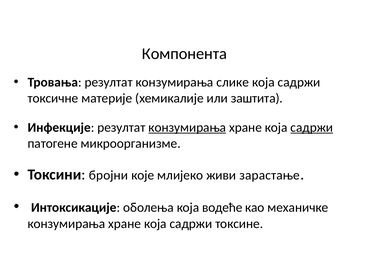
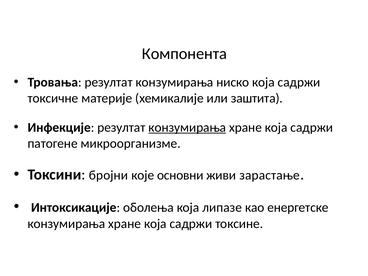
слике: слике -> ниско
садржи at (312, 127) underline: present -> none
млијеко: млијеко -> основни
водеће: водеће -> липазе
механичке: механичке -> енергетске
